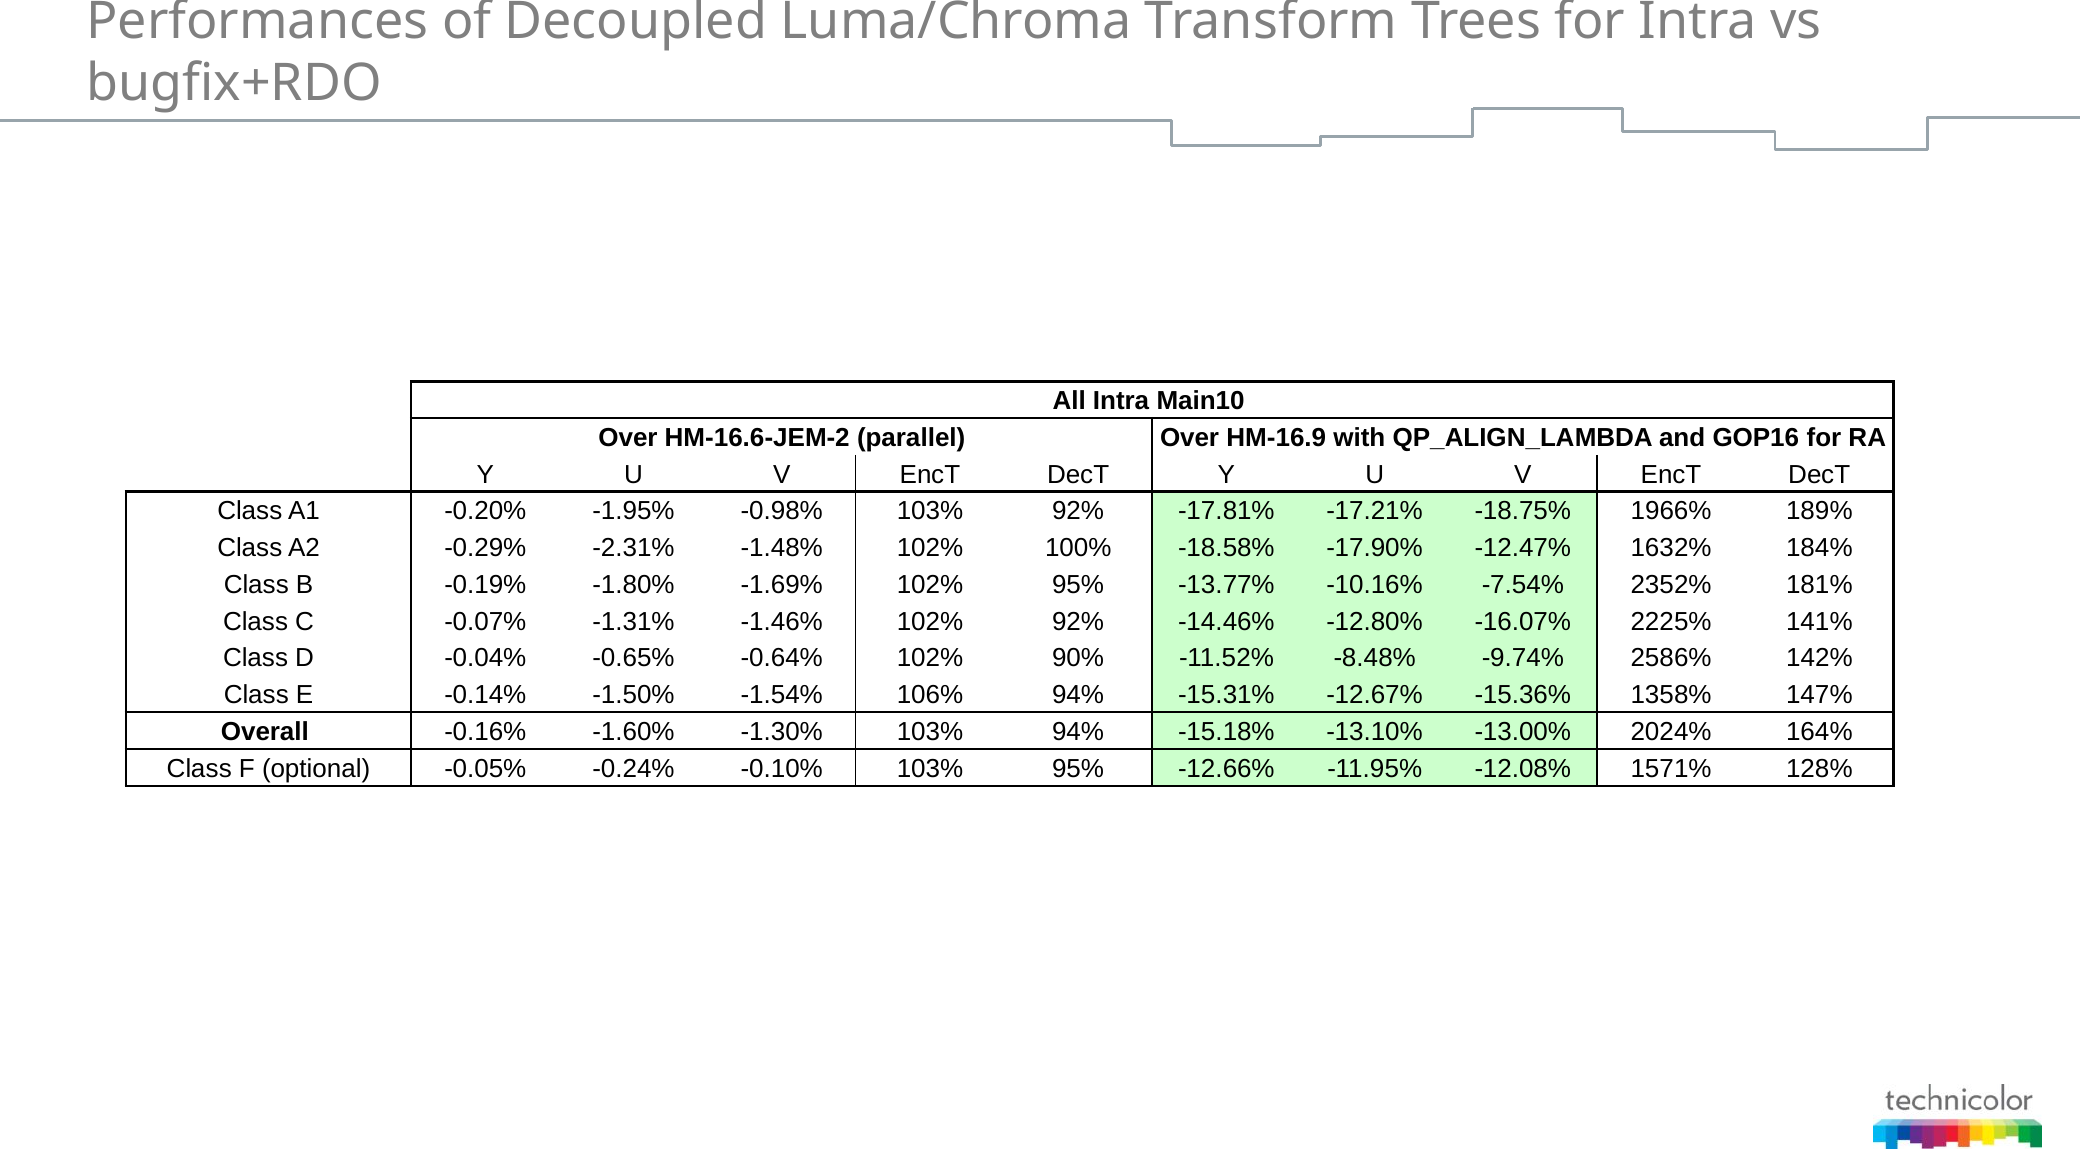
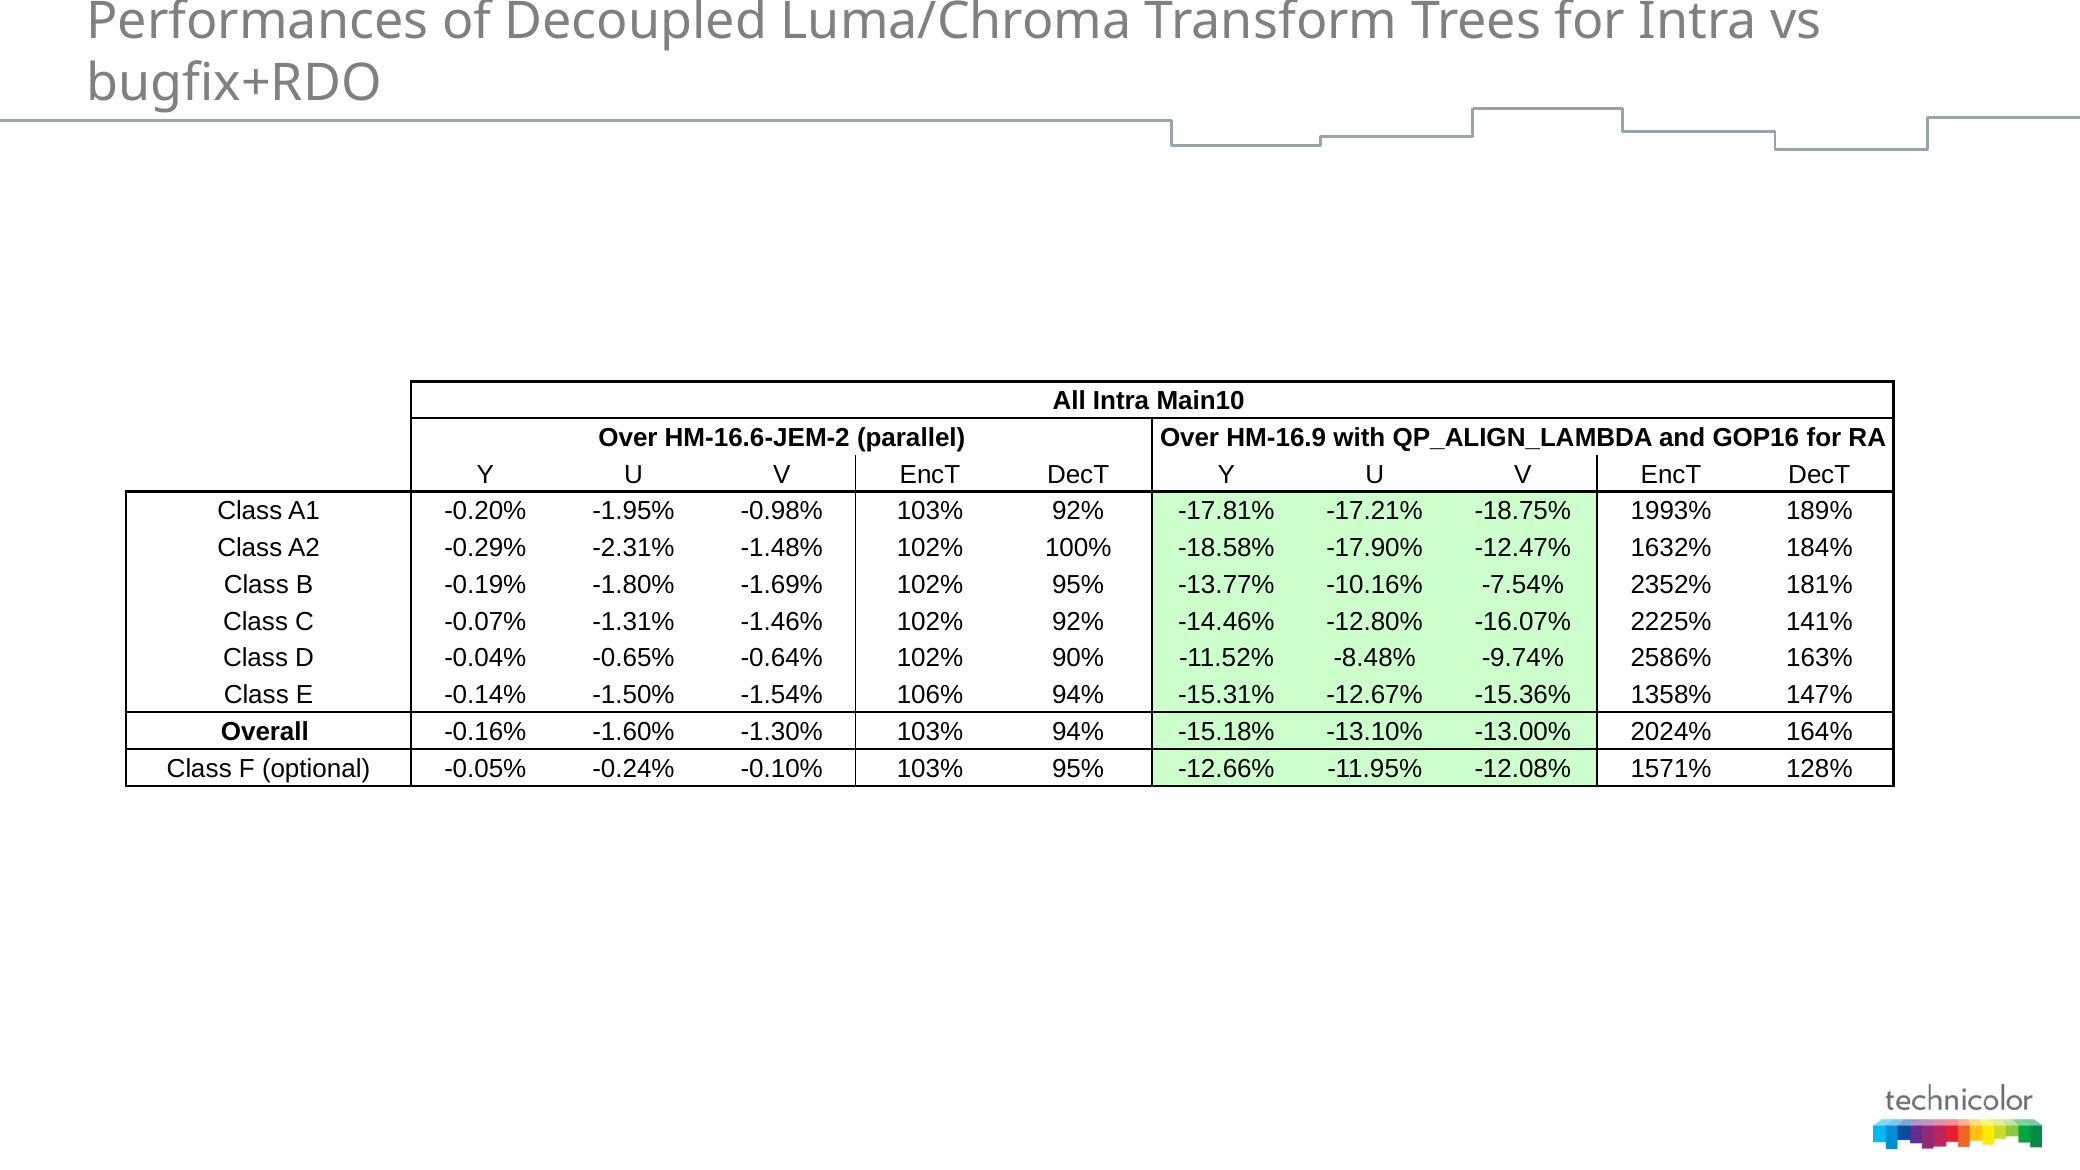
1966%: 1966% -> 1993%
142%: 142% -> 163%
